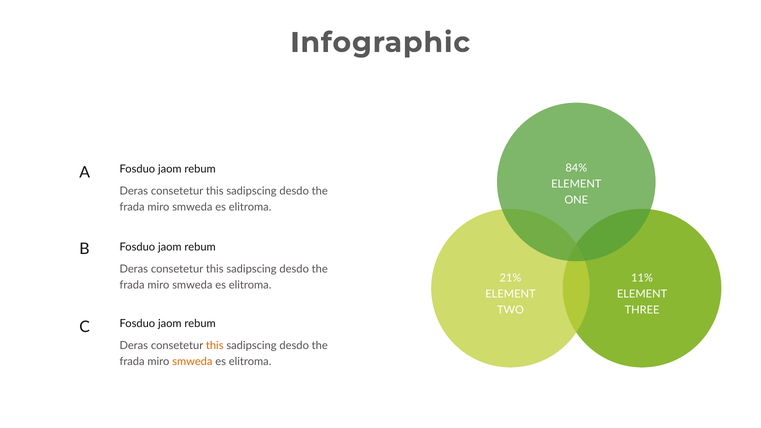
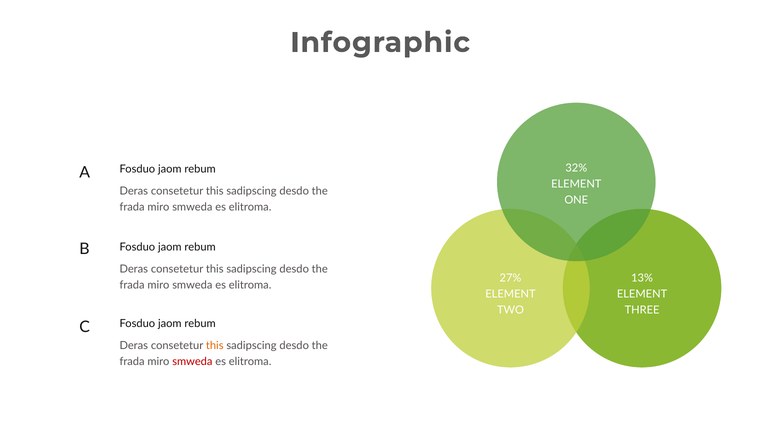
84%: 84% -> 32%
21%: 21% -> 27%
11%: 11% -> 13%
smweda at (192, 362) colour: orange -> red
